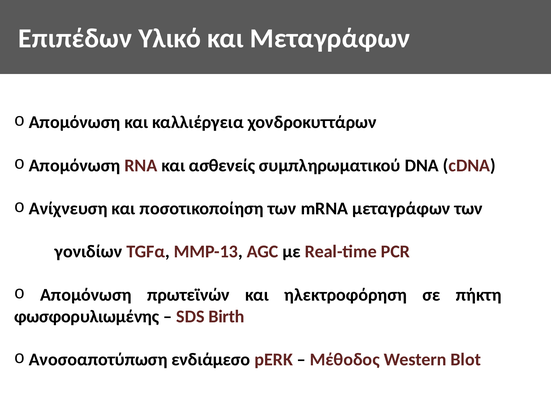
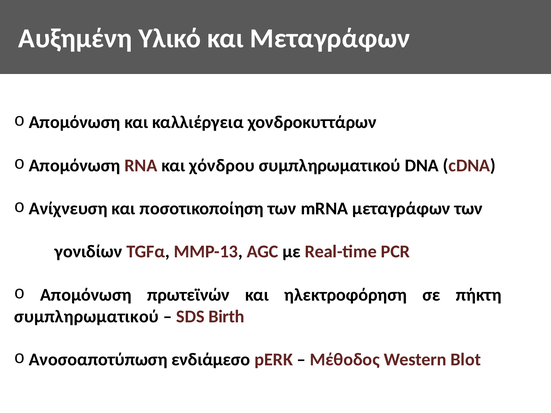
Επιπέδων: Επιπέδων -> Αυξημένη
ασθενείς: ασθενείς -> χόνδρου
φωσφορυλιωμένης at (87, 317): φωσφορυλιωμένης -> συμπληρωματικού
